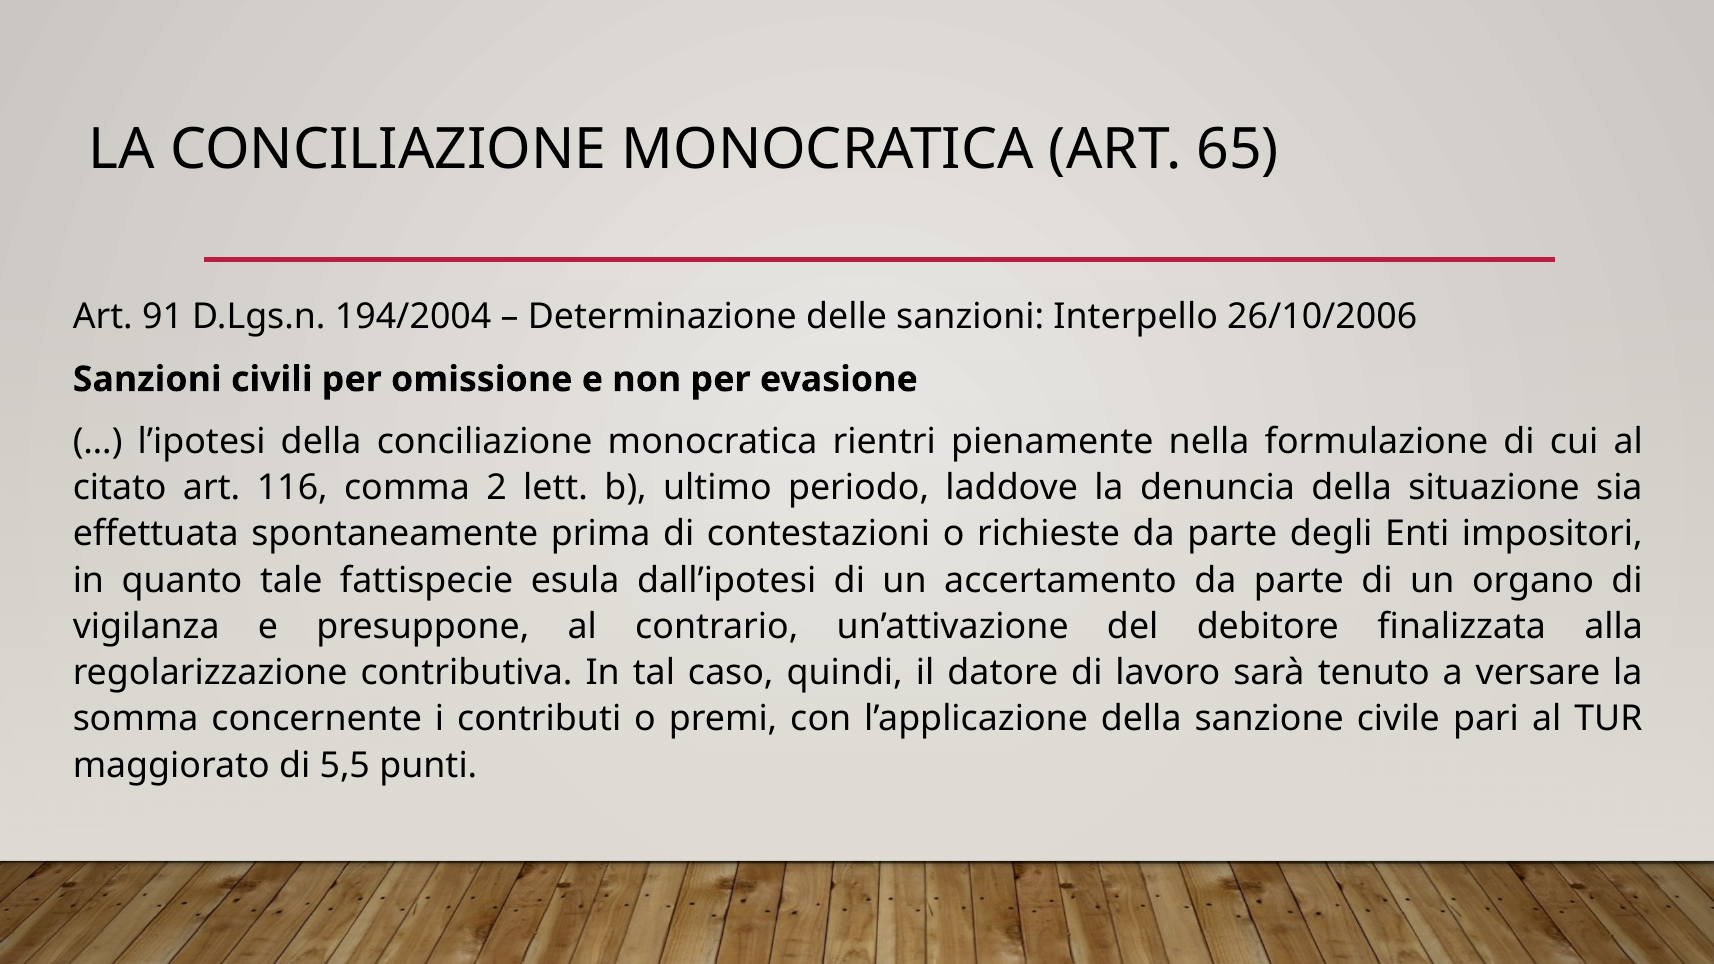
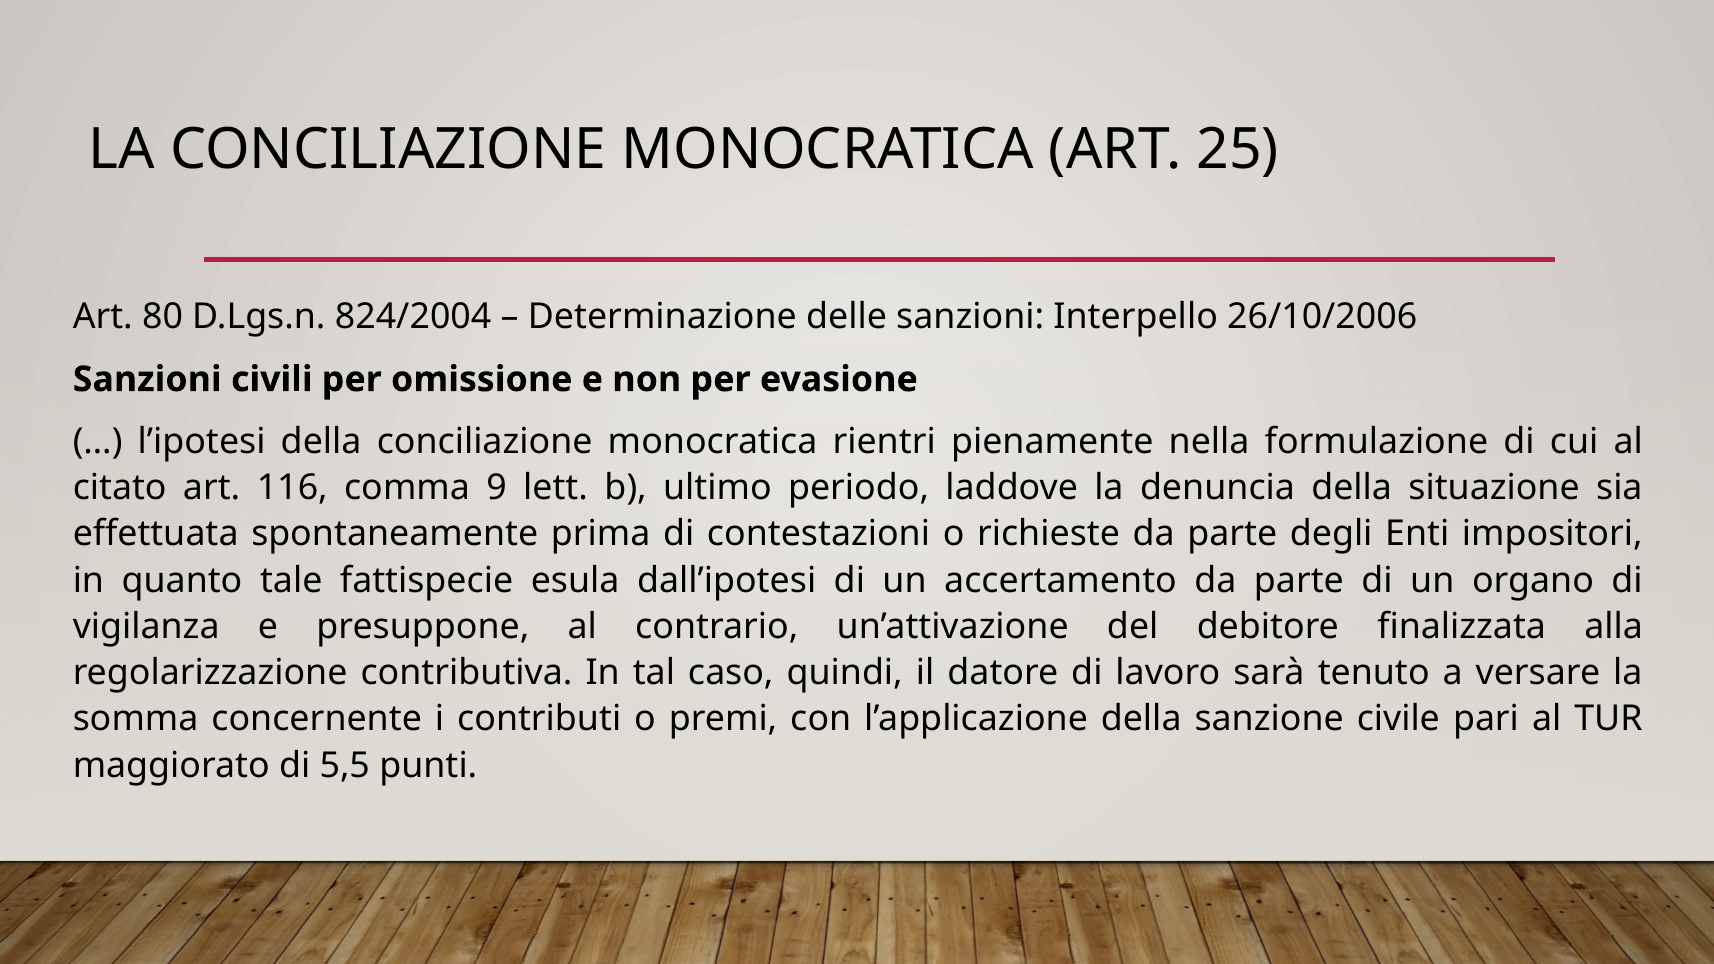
65: 65 -> 25
91: 91 -> 80
194/2004: 194/2004 -> 824/2004
2: 2 -> 9
